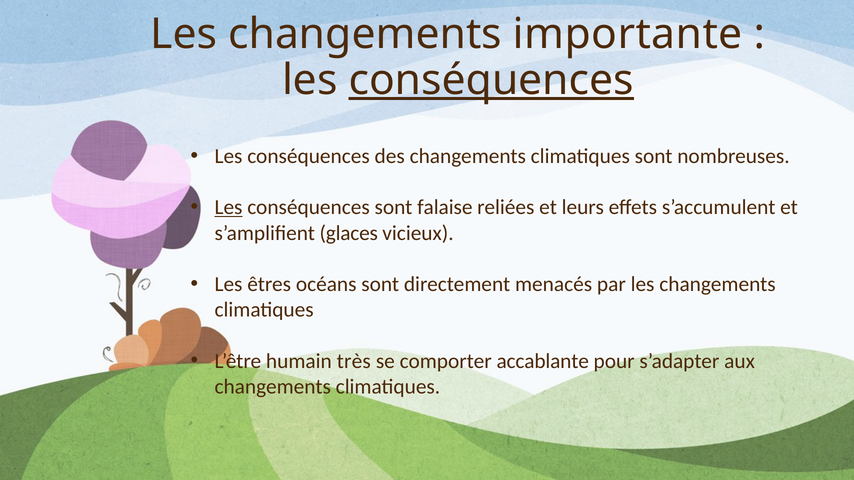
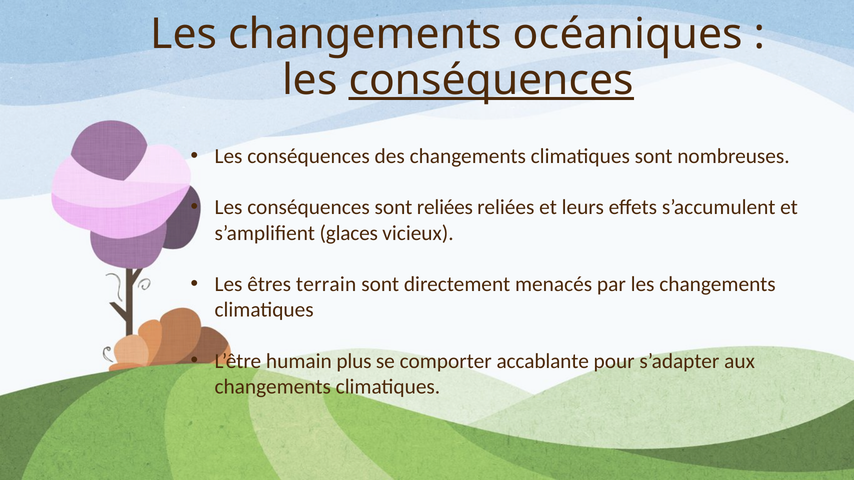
importante: importante -> océaniques
Les at (229, 208) underline: present -> none
sont falaise: falaise -> reliées
océans: océans -> terrain
très: très -> plus
